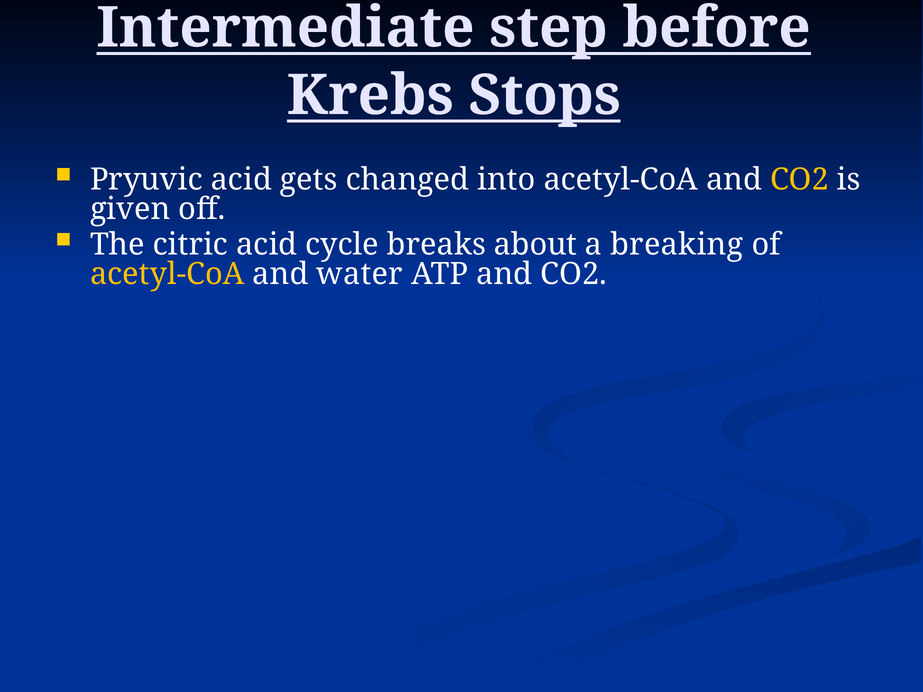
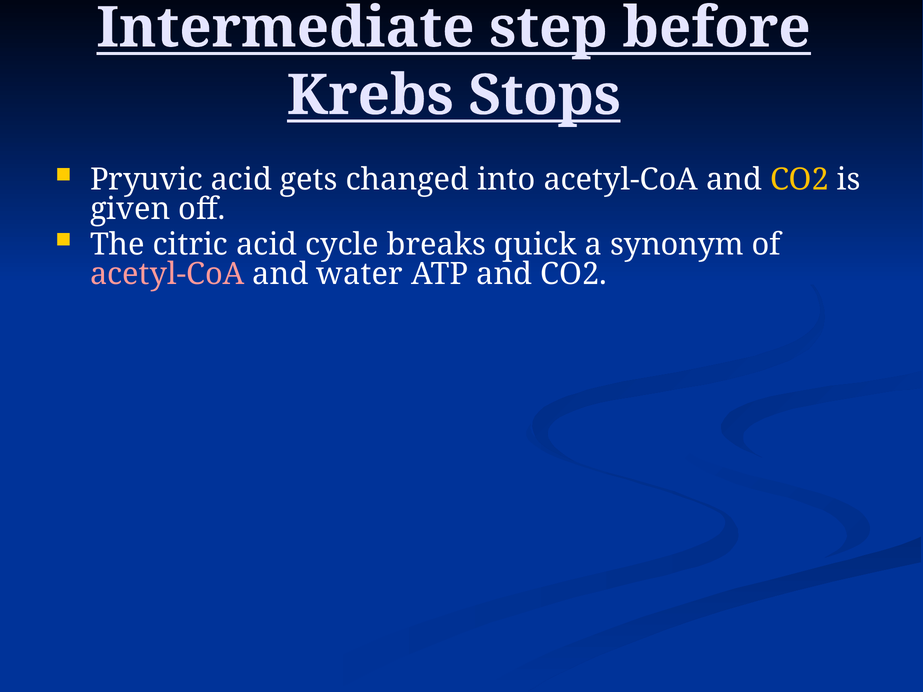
about: about -> quick
breaking: breaking -> synonym
acetyl-CoA at (167, 274) colour: yellow -> pink
